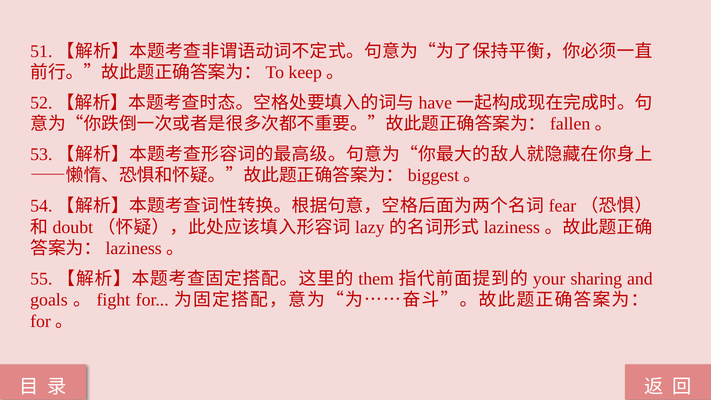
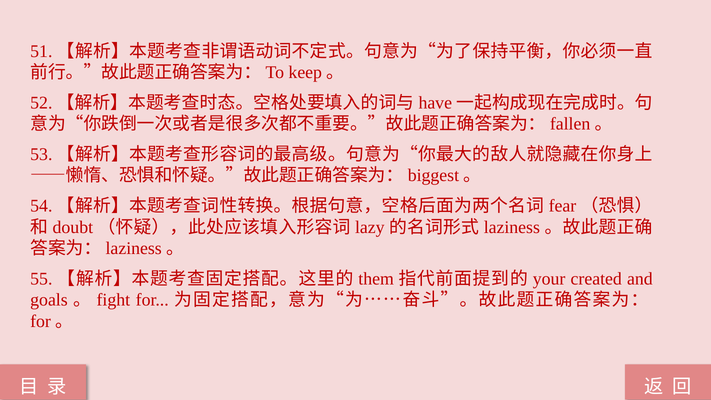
sharing: sharing -> created
